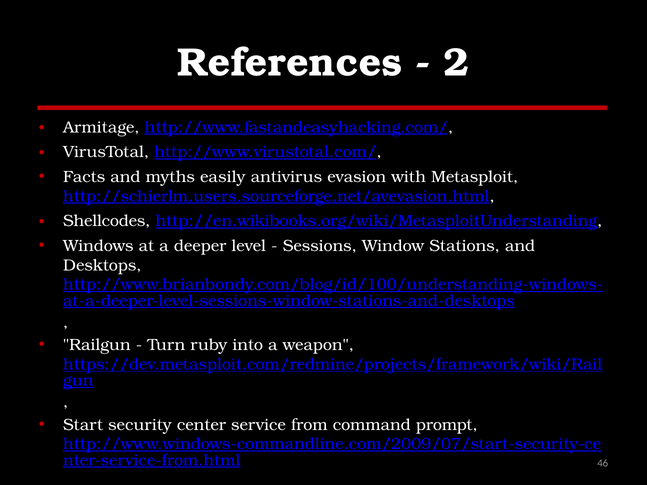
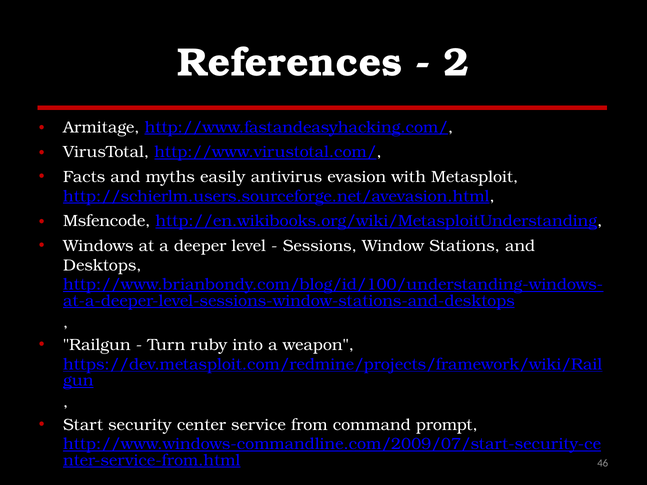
Shellcodes: Shellcodes -> Msfencode
